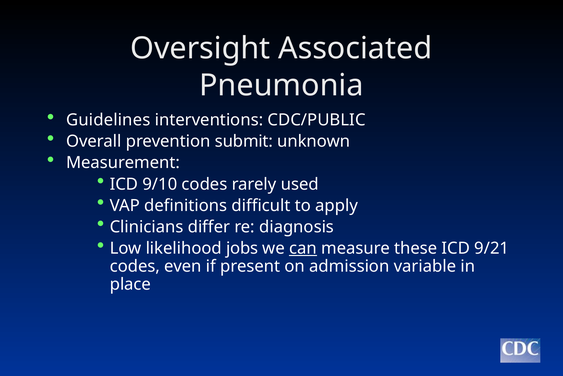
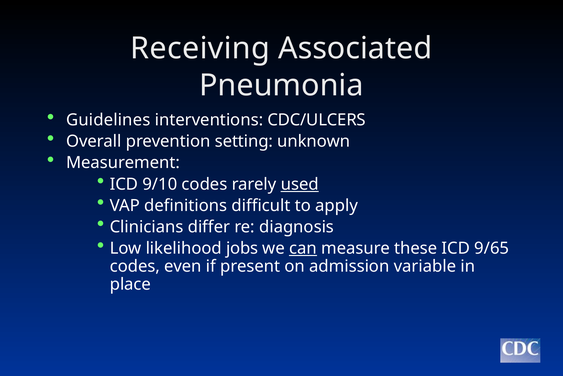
Oversight: Oversight -> Receiving
CDC/PUBLIC: CDC/PUBLIC -> CDC/ULCERS
submit: submit -> setting
used underline: none -> present
9/21: 9/21 -> 9/65
